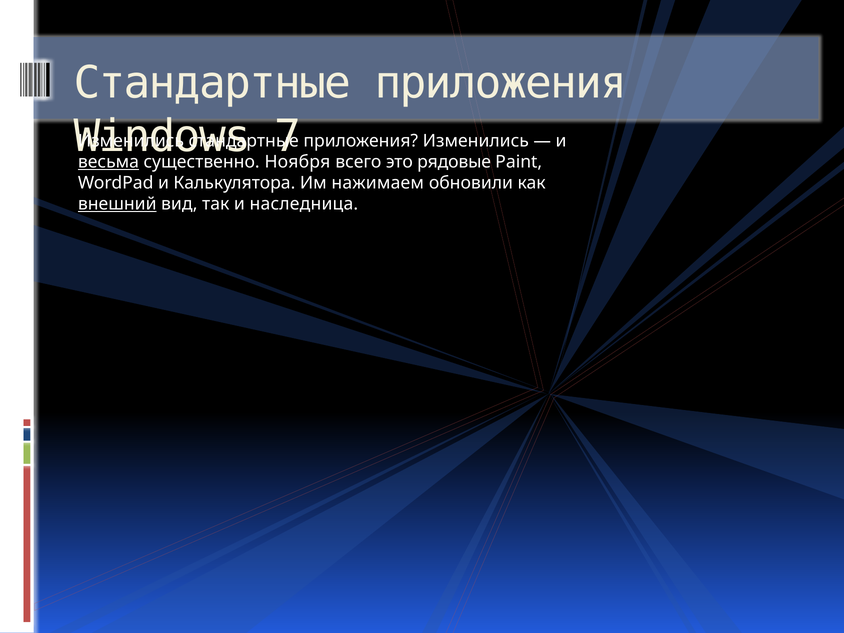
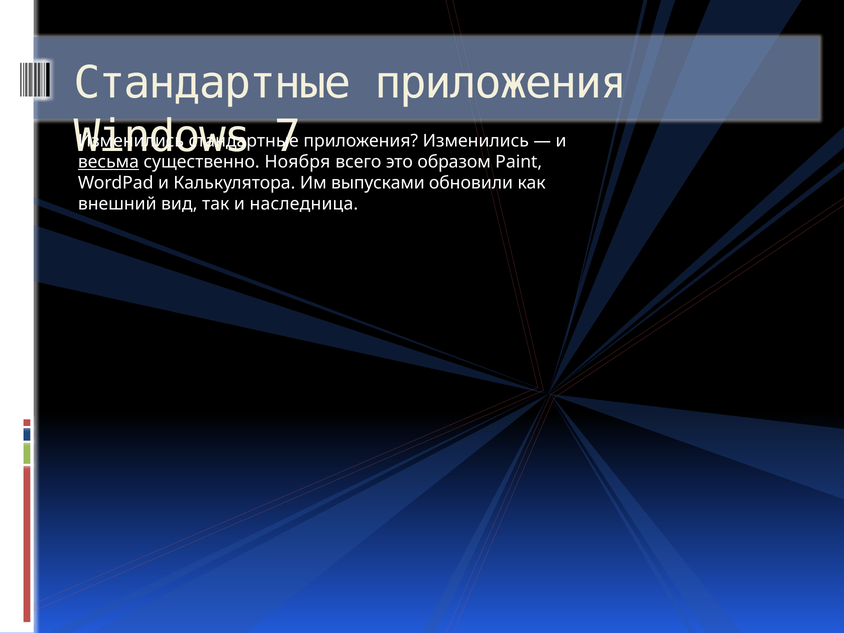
рядовые: рядовые -> образом
нажимаем: нажимаем -> выпусками
внешний underline: present -> none
